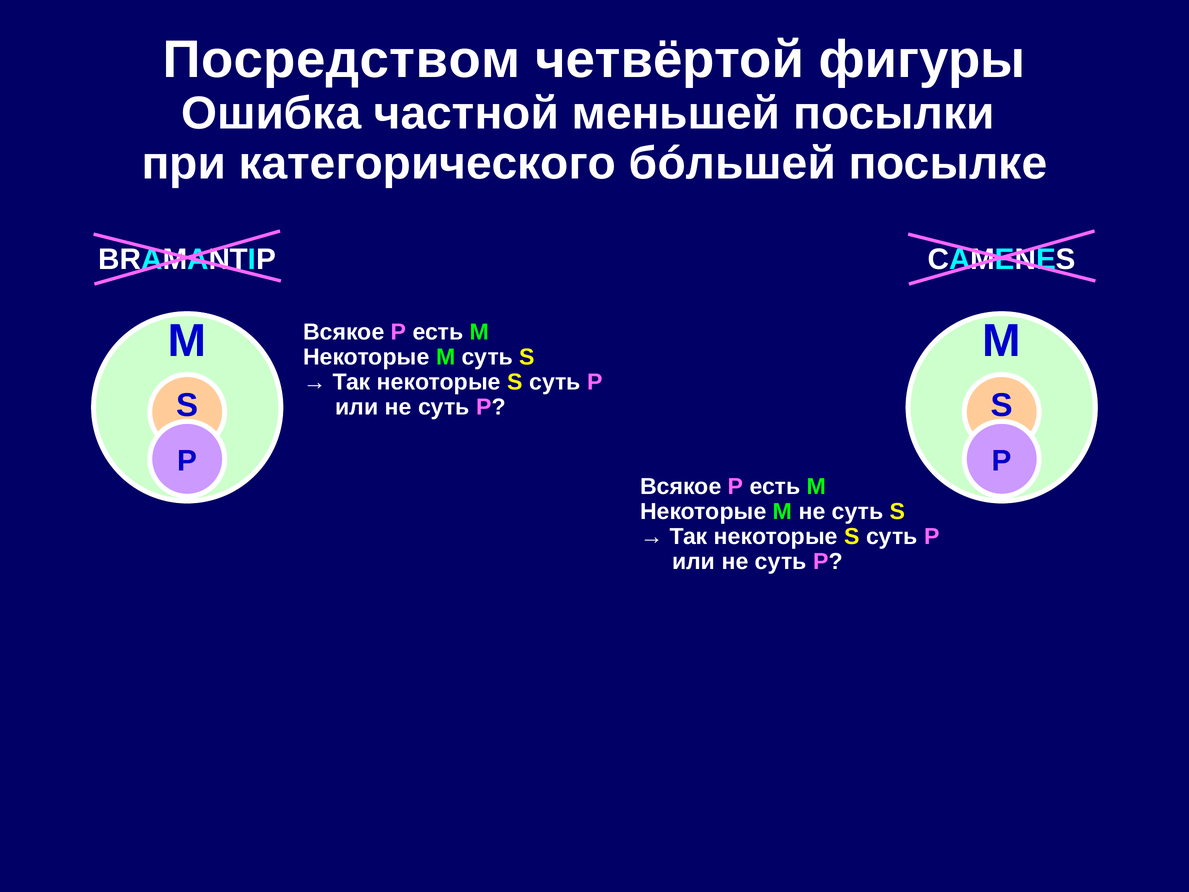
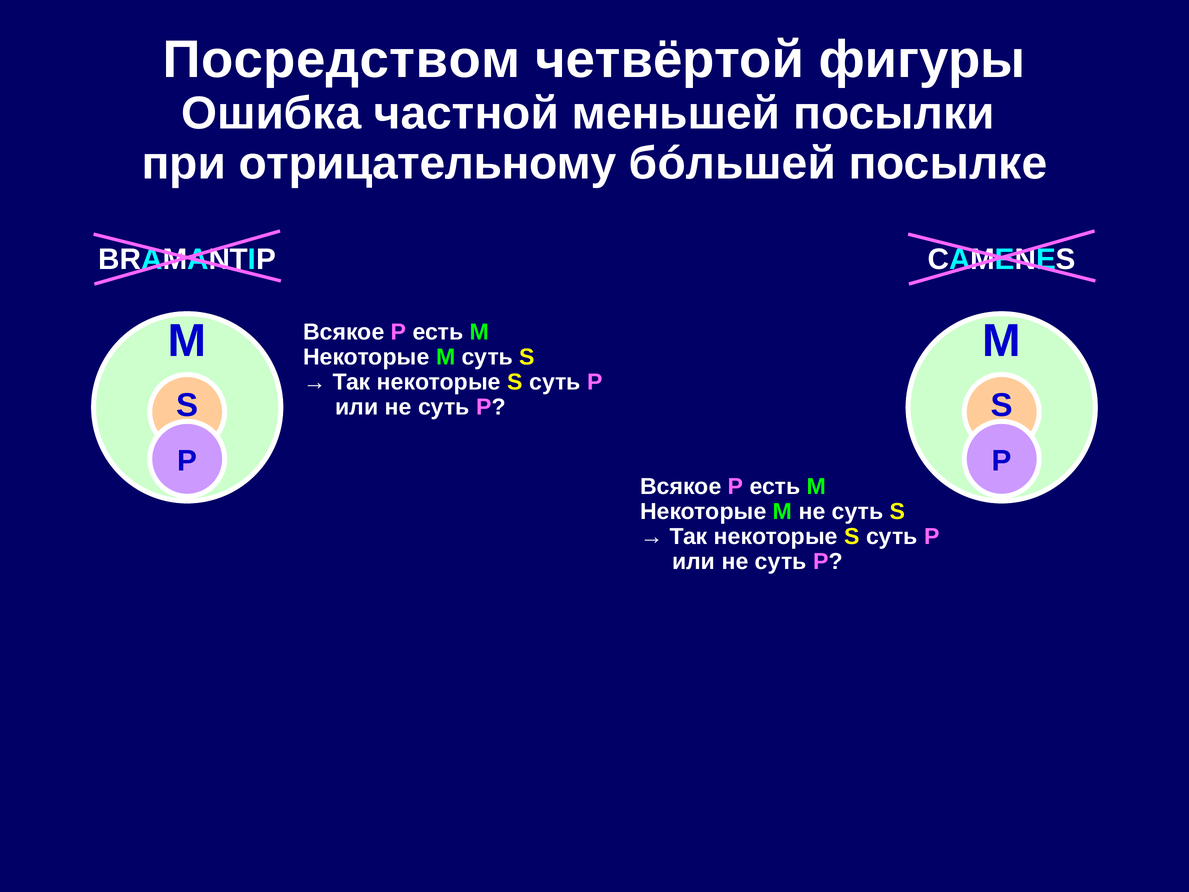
категорического: категорического -> отрицательному
